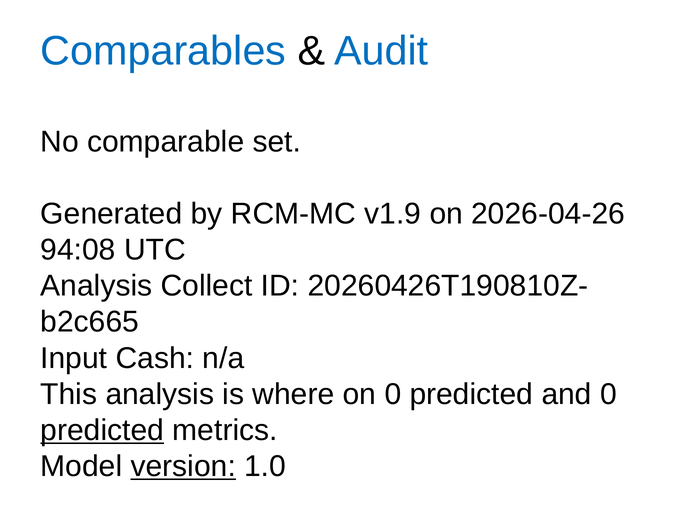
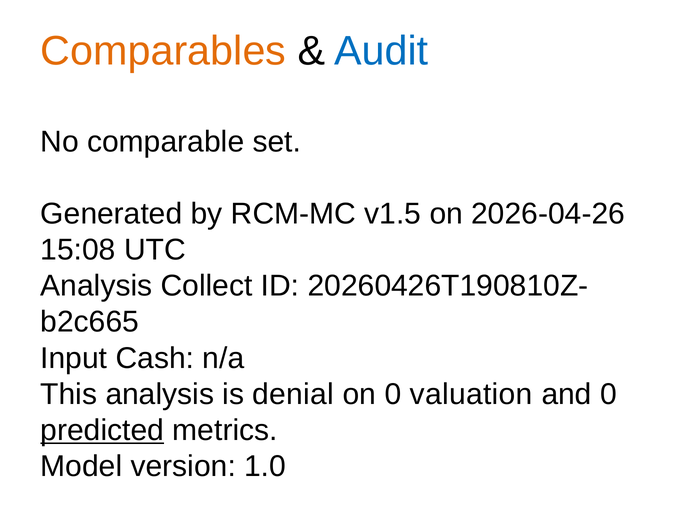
Comparables colour: blue -> orange
v1.9: v1.9 -> v1.5
94:08: 94:08 -> 15:08
where: where -> denial
on 0 predicted: predicted -> valuation
version underline: present -> none
